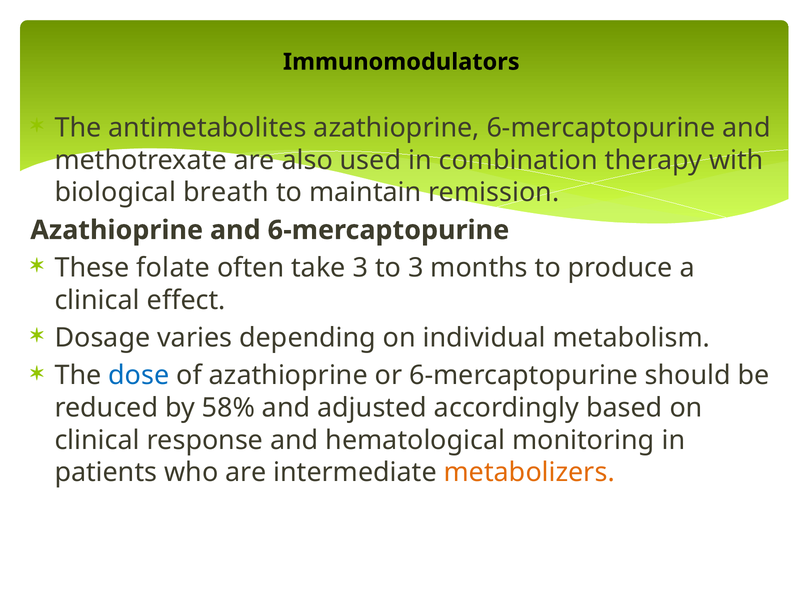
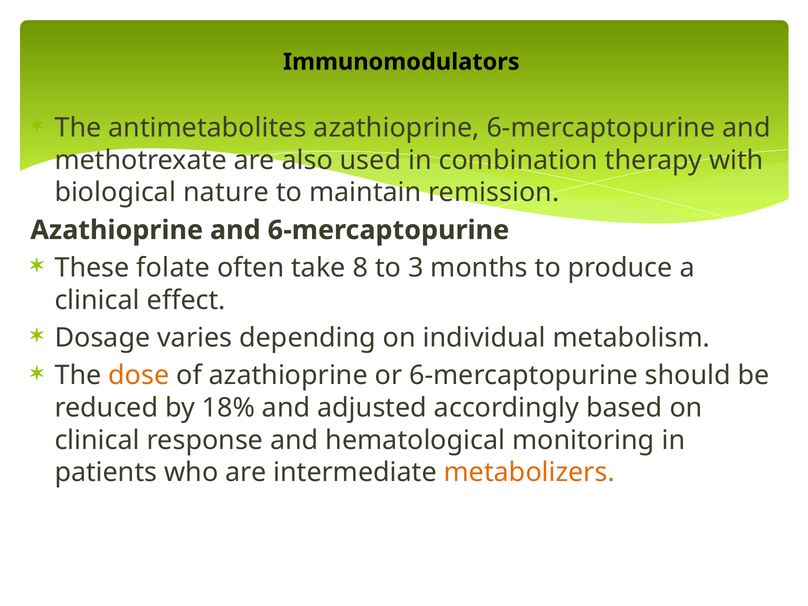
breath: breath -> nature
take 3: 3 -> 8
dose colour: blue -> orange
58%: 58% -> 18%
